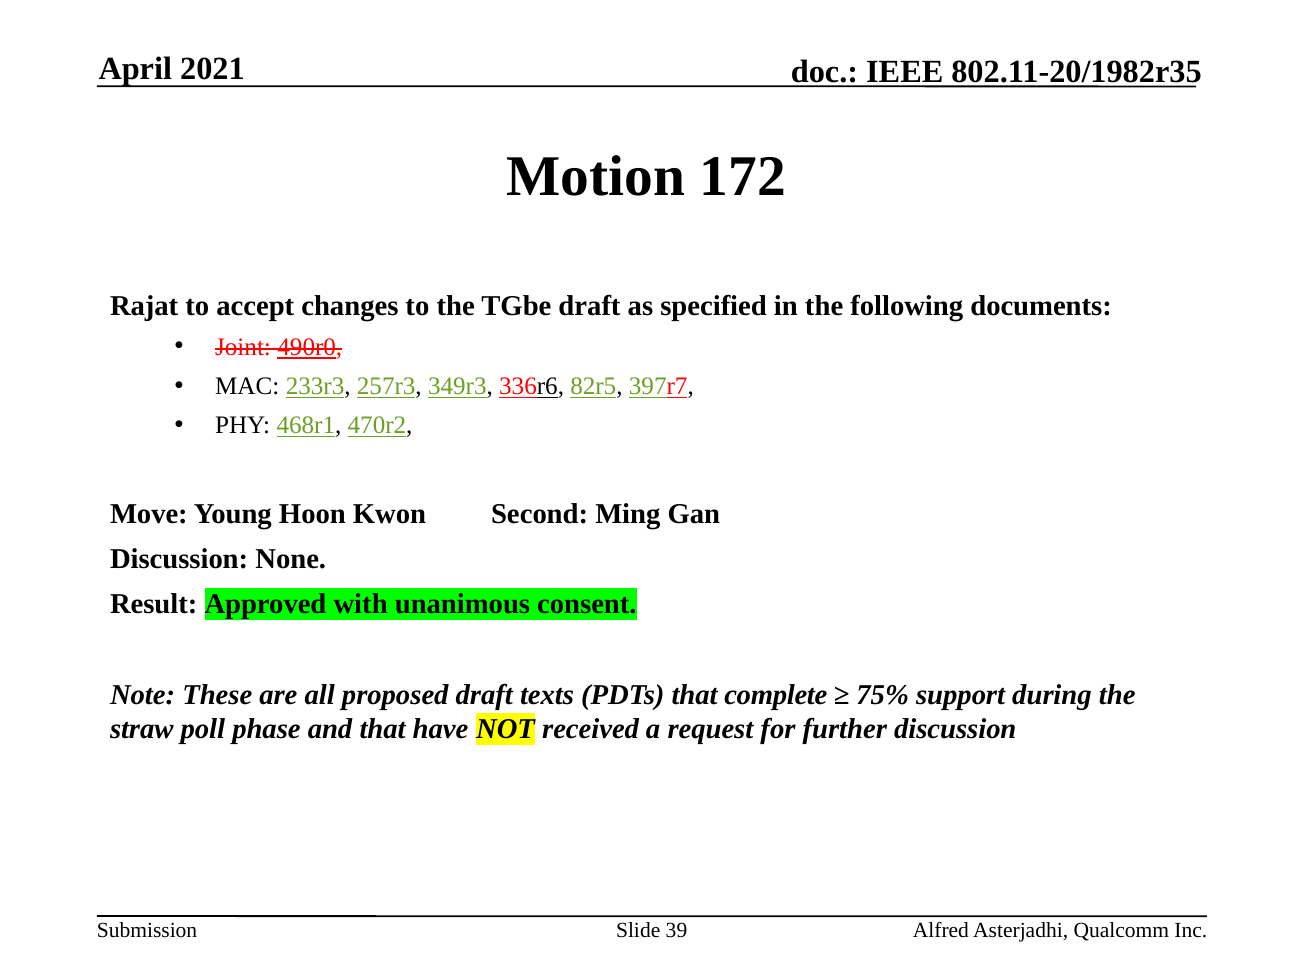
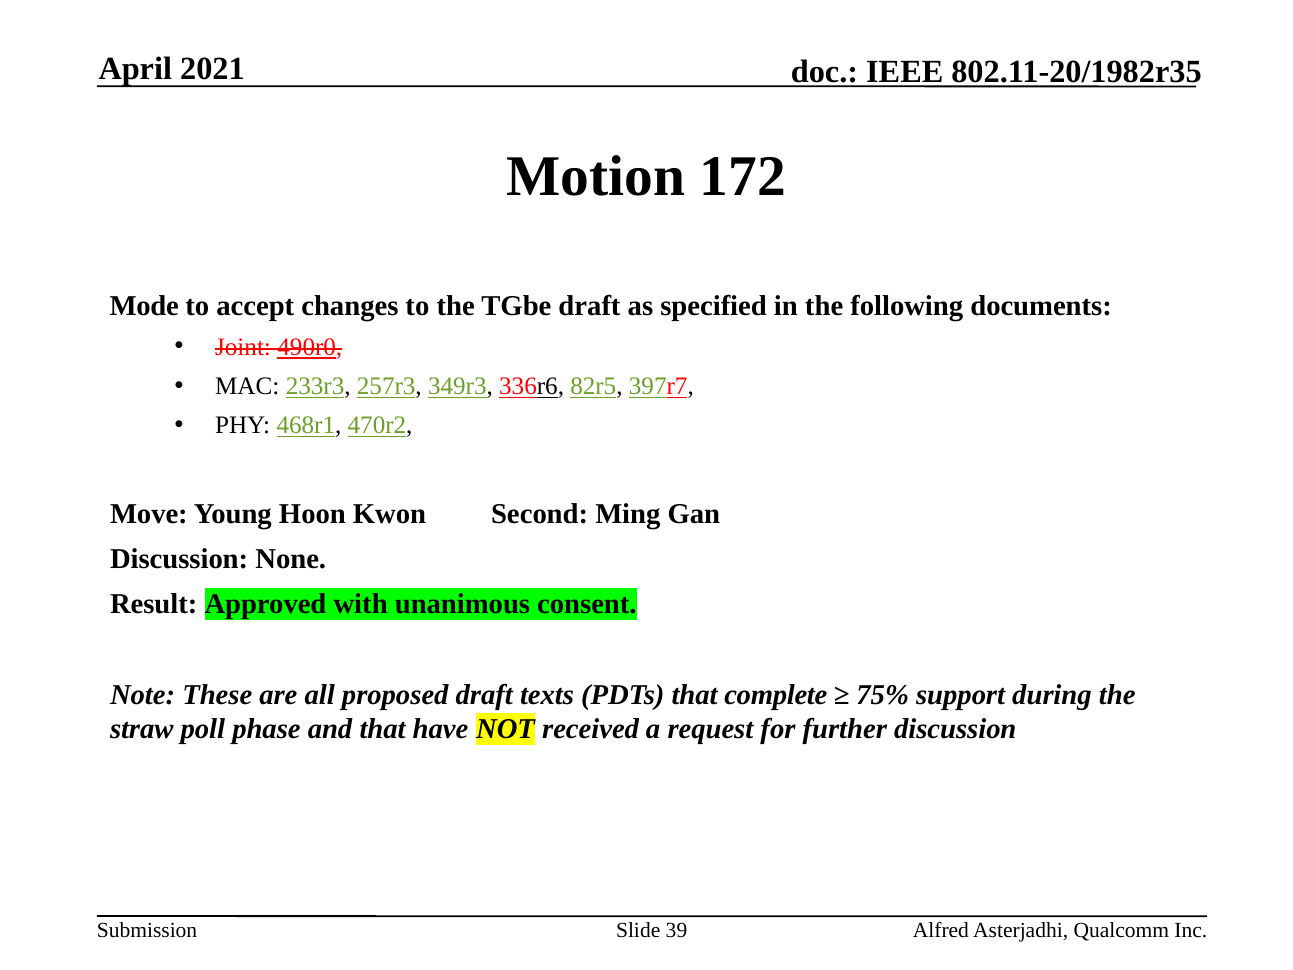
Rajat: Rajat -> Mode
